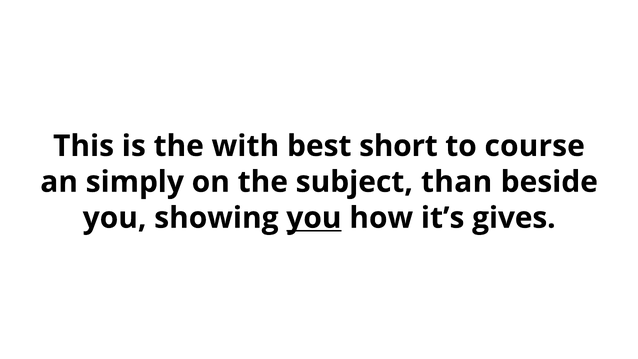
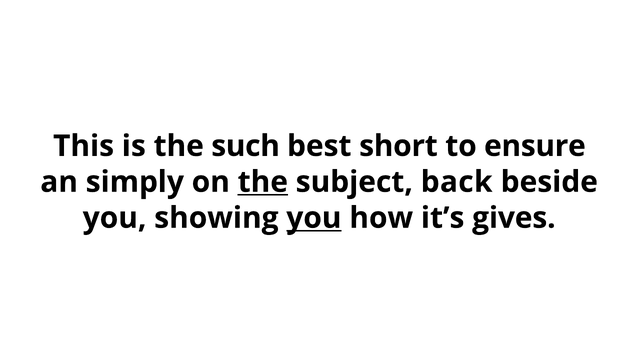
with: with -> such
course: course -> ensure
the at (263, 182) underline: none -> present
than: than -> back
